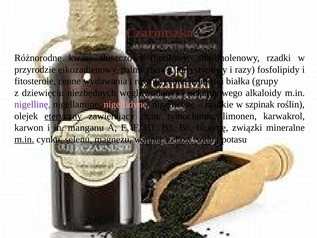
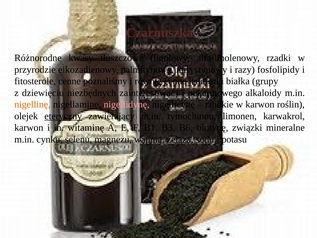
wydawania: wydawania -> poznaliśmy
węglowodany: węglowodany -> zainteresować
nigellinę colour: purple -> orange
w szpinak: szpinak -> karwon
manganu: manganu -> witaminę
m.in at (24, 139) underline: present -> none
